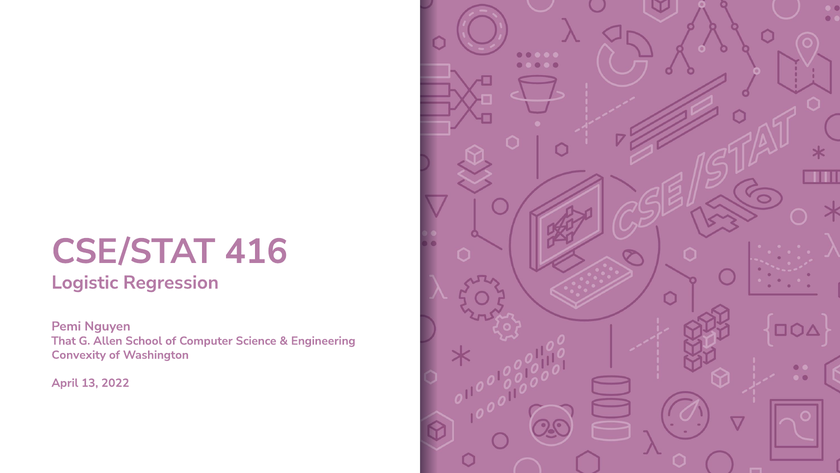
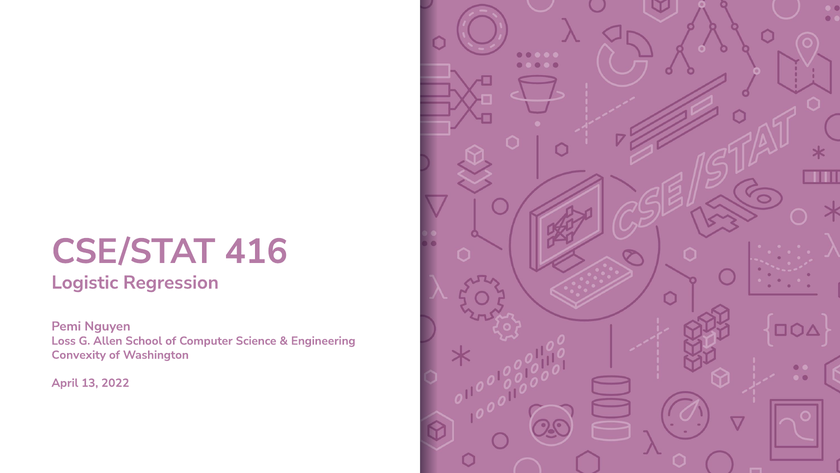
That: That -> Loss
